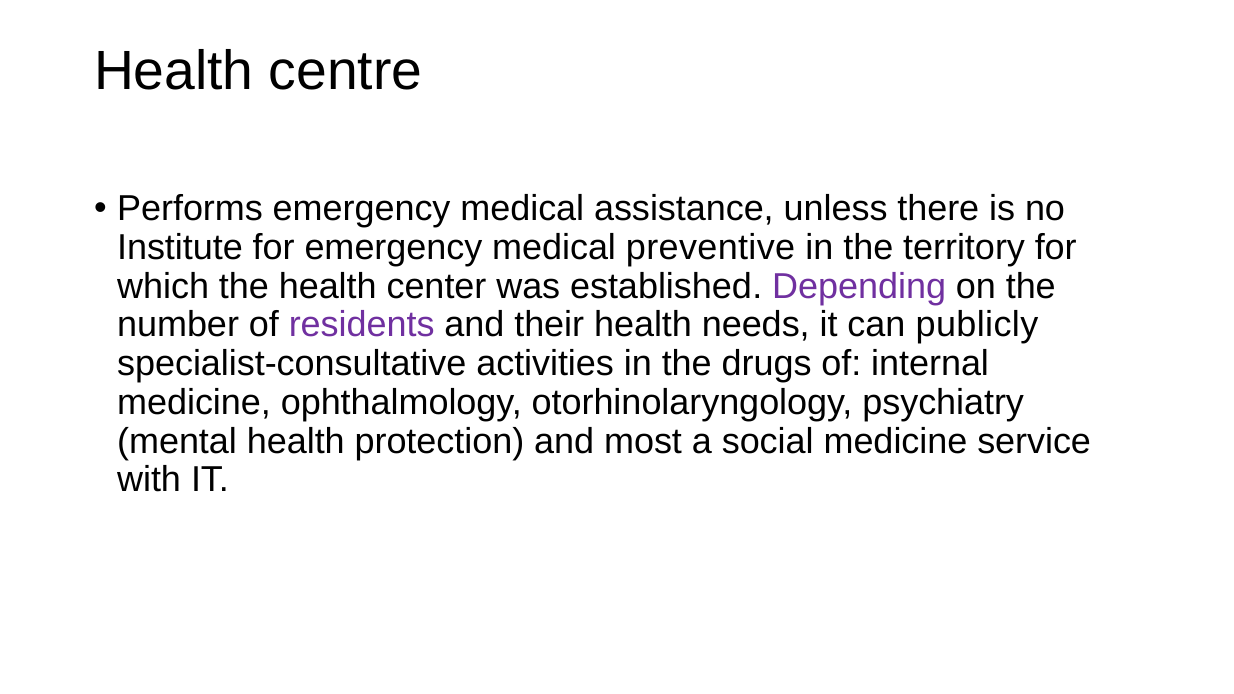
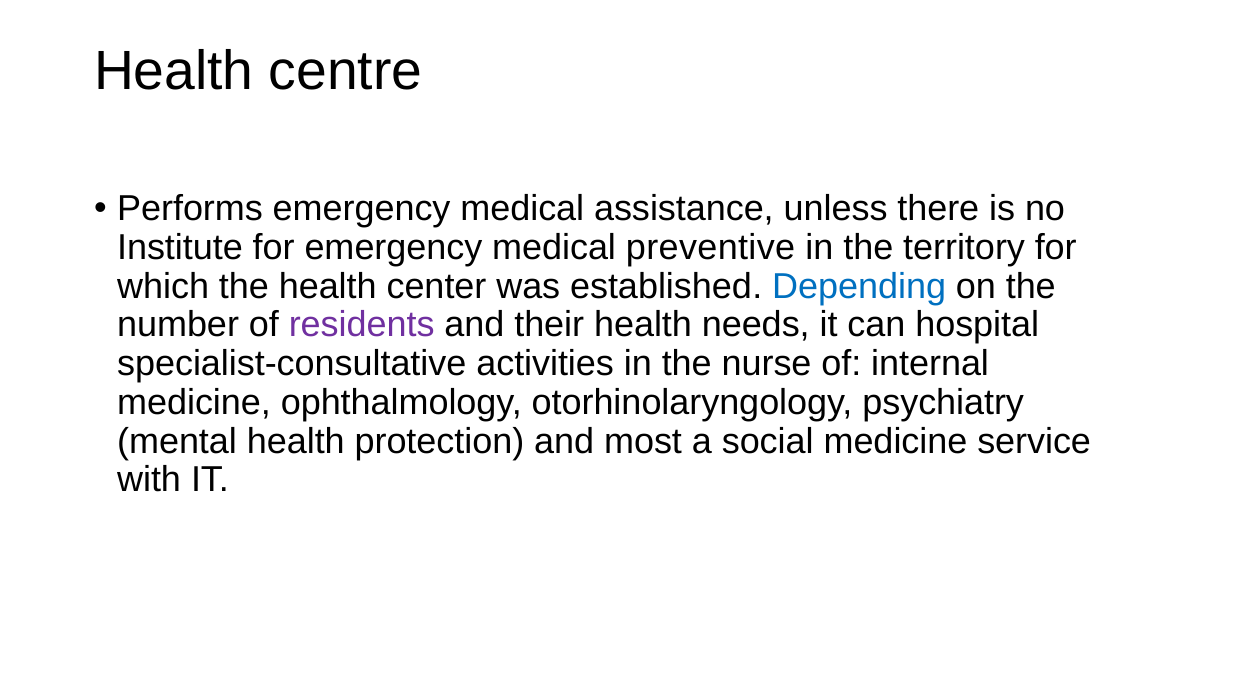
Depending colour: purple -> blue
publicly: publicly -> hospital
drugs: drugs -> nurse
